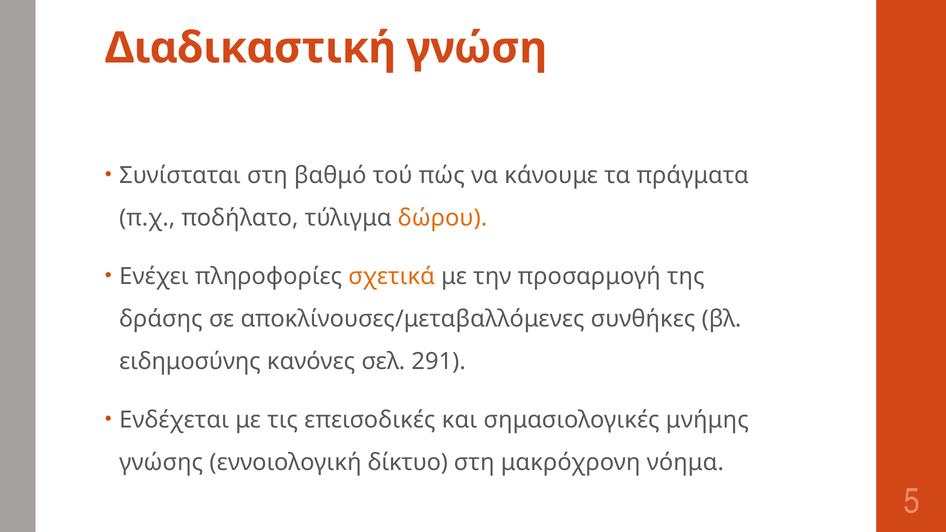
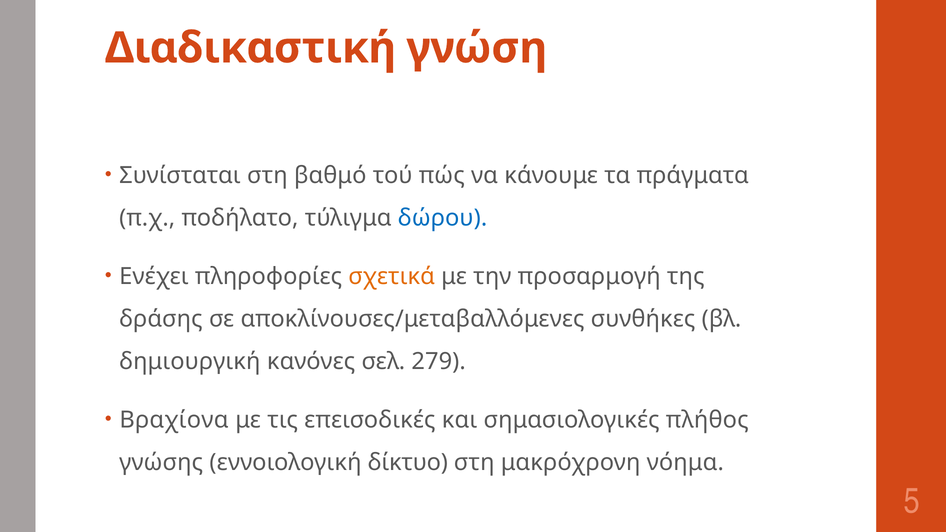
δώρου colour: orange -> blue
ειδημοσύνης: ειδημοσύνης -> δημιουργική
291: 291 -> 279
Ενδέχεται: Ενδέχεται -> Βραχίονα
μνήμης: μνήμης -> πλήθος
